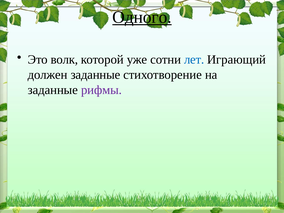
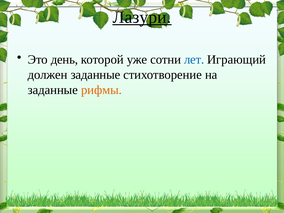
Одного: Одного -> Лазури
волк: волк -> день
рифмы colour: purple -> orange
